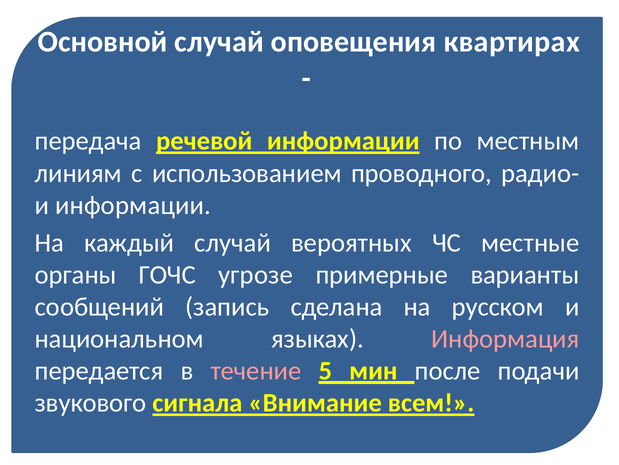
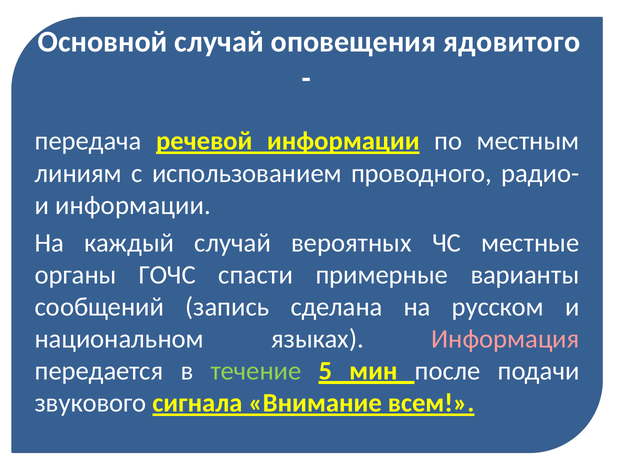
квартирах: квартирах -> ядовитого
угрозе: угрозе -> спасти
течение colour: pink -> light green
